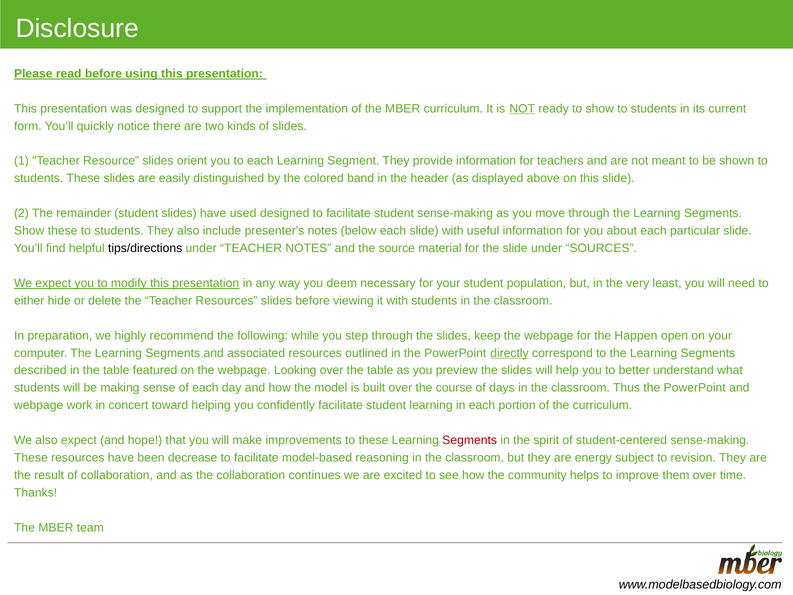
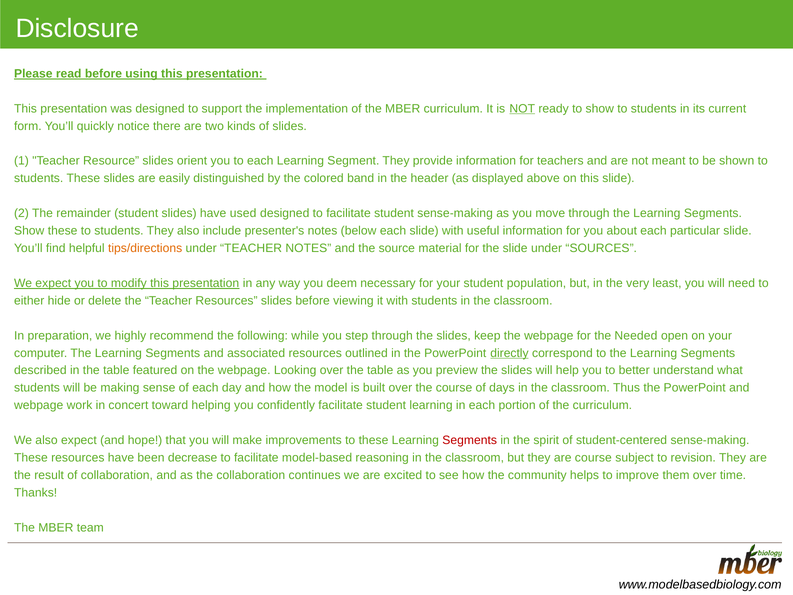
tips/directions colour: black -> orange
Happen: Happen -> Needed
are energy: energy -> course
